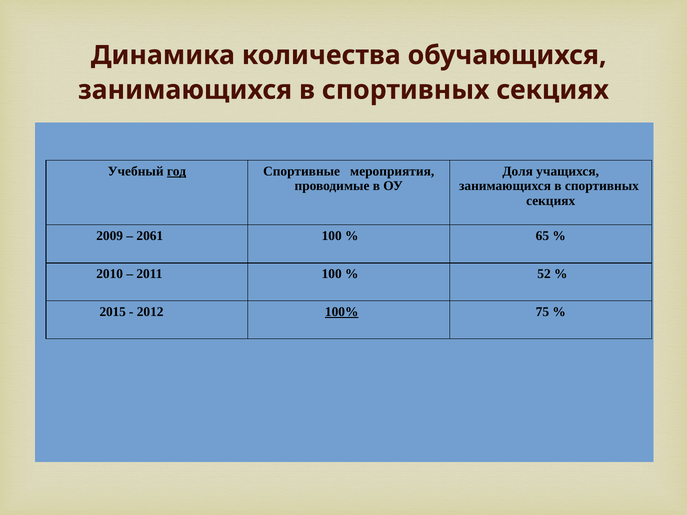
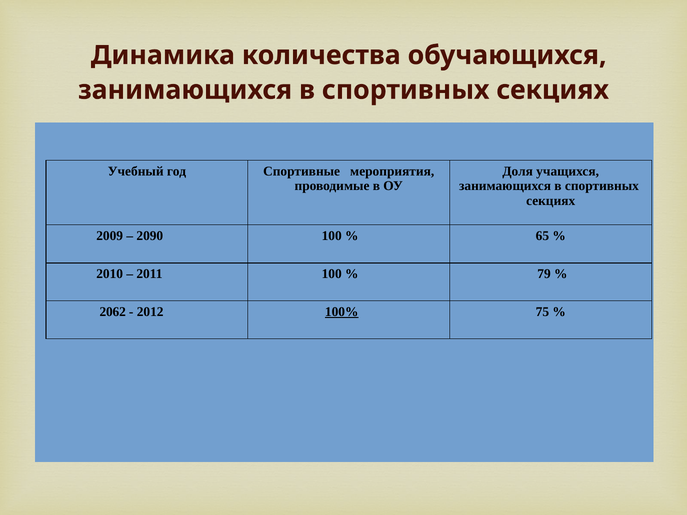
год underline: present -> none
2061: 2061 -> 2090
52: 52 -> 79
2015: 2015 -> 2062
